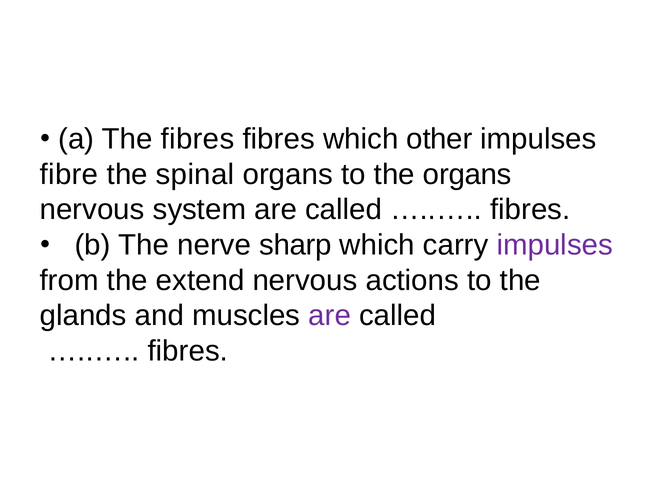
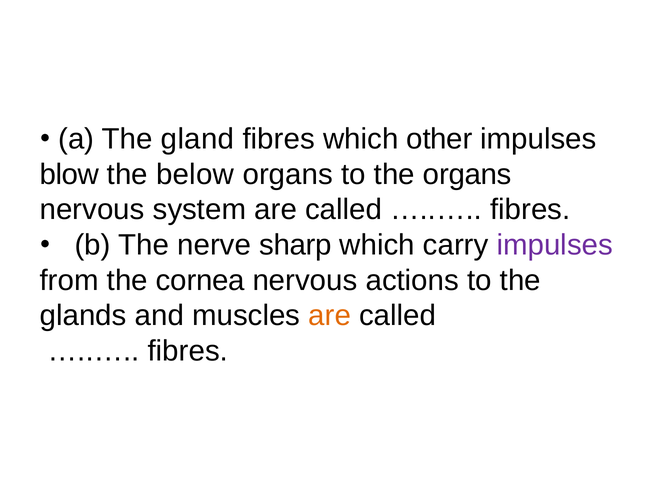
The fibres: fibres -> gland
fibre: fibre -> blow
spinal: spinal -> below
extend: extend -> cornea
are at (330, 316) colour: purple -> orange
